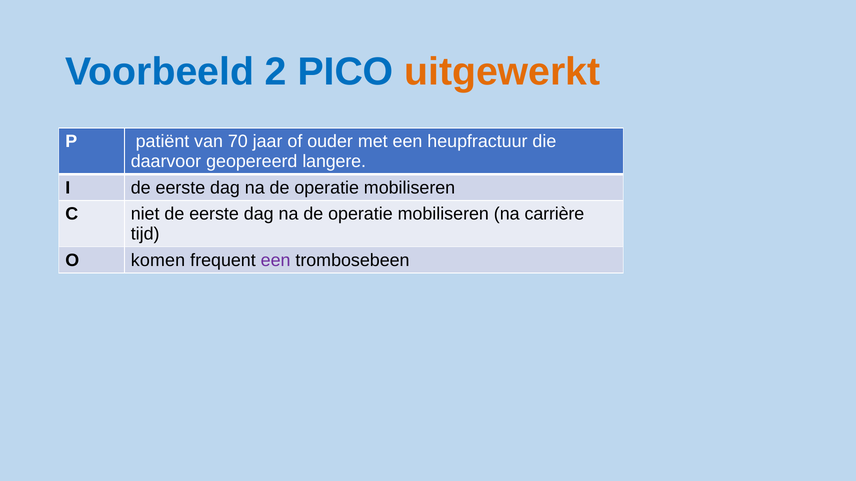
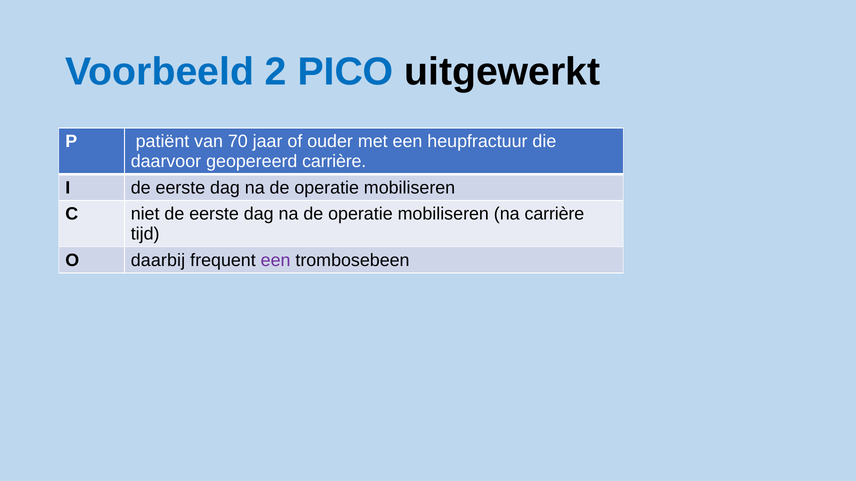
uitgewerkt colour: orange -> black
geopereerd langere: langere -> carrière
komen: komen -> daarbij
